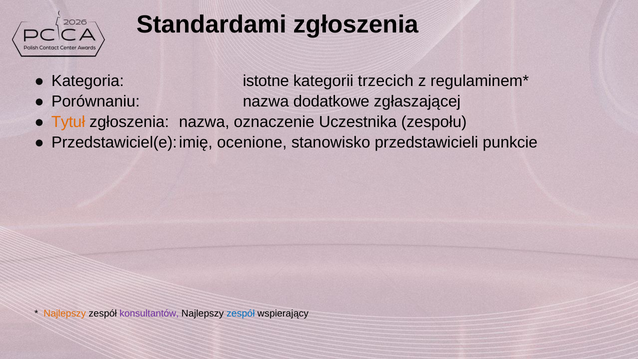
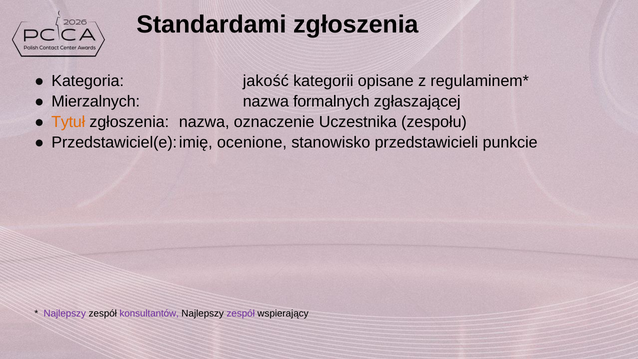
istotne: istotne -> jakość
trzecich: trzecich -> opisane
Porównaniu: Porównaniu -> Mierzalnych
dodatkowe: dodatkowe -> formalnych
Najlepszy at (65, 313) colour: orange -> purple
zespół at (241, 313) colour: blue -> purple
